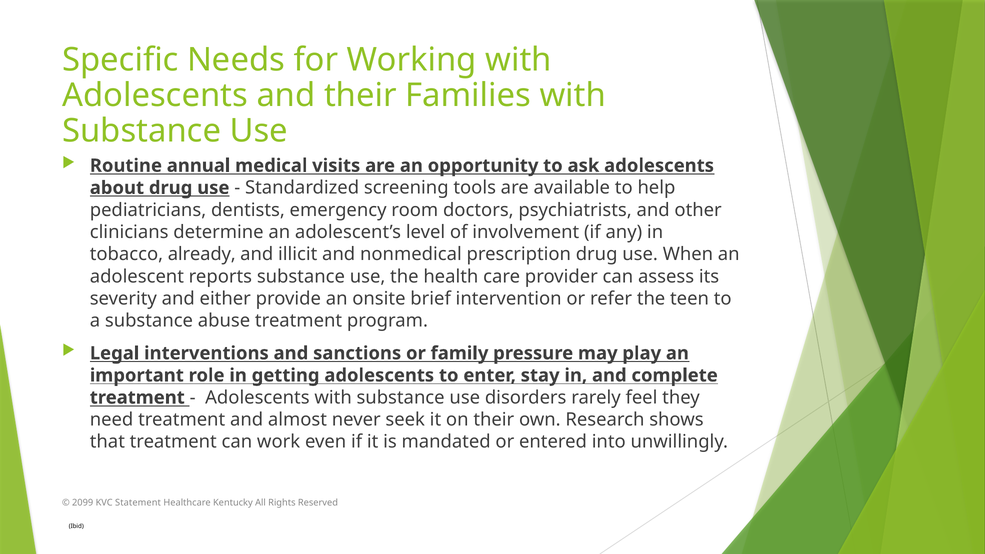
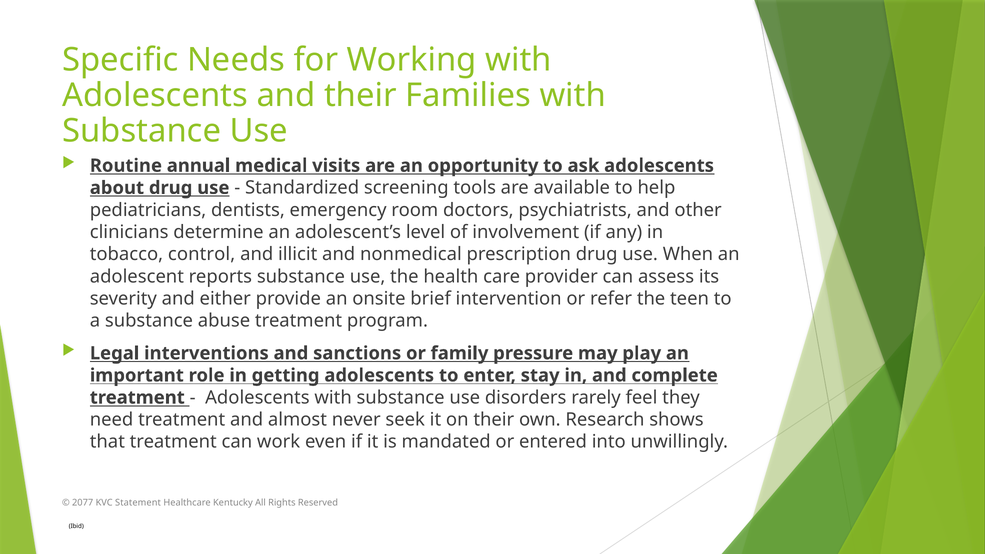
already: already -> control
2099: 2099 -> 2077
